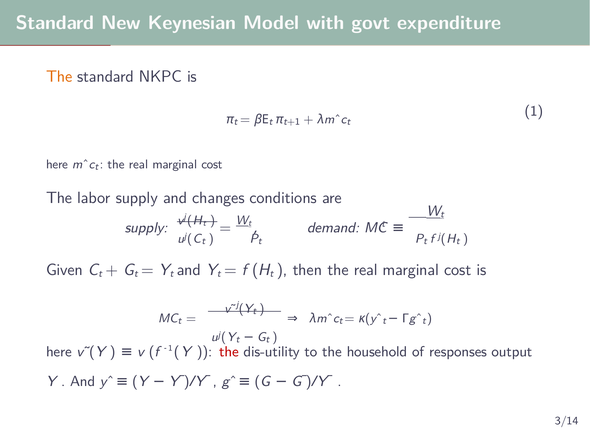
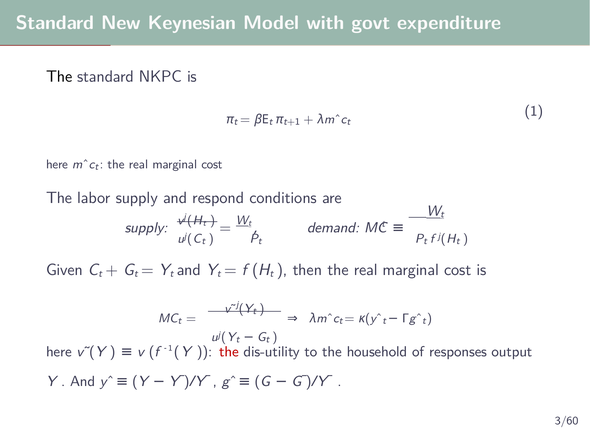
The at (59, 76) colour: orange -> black
changes: changes -> respond
3/14: 3/14 -> 3/60
